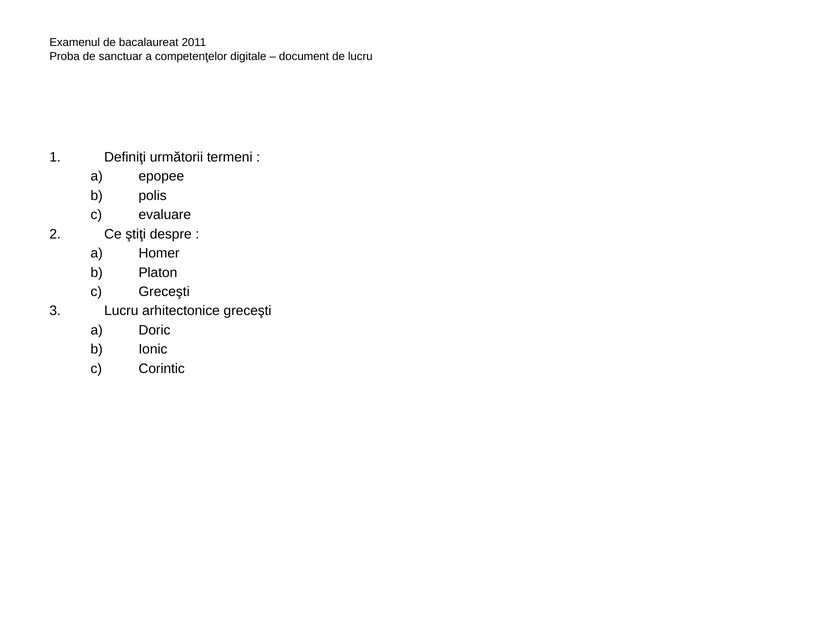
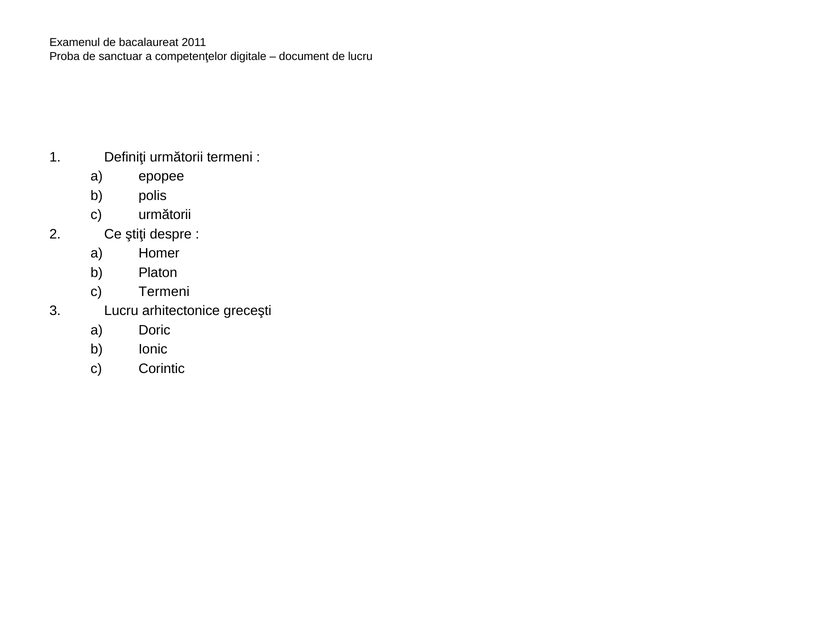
evaluare at (165, 215): evaluare -> următorii
Greceşti at (164, 292): Greceşti -> Termeni
